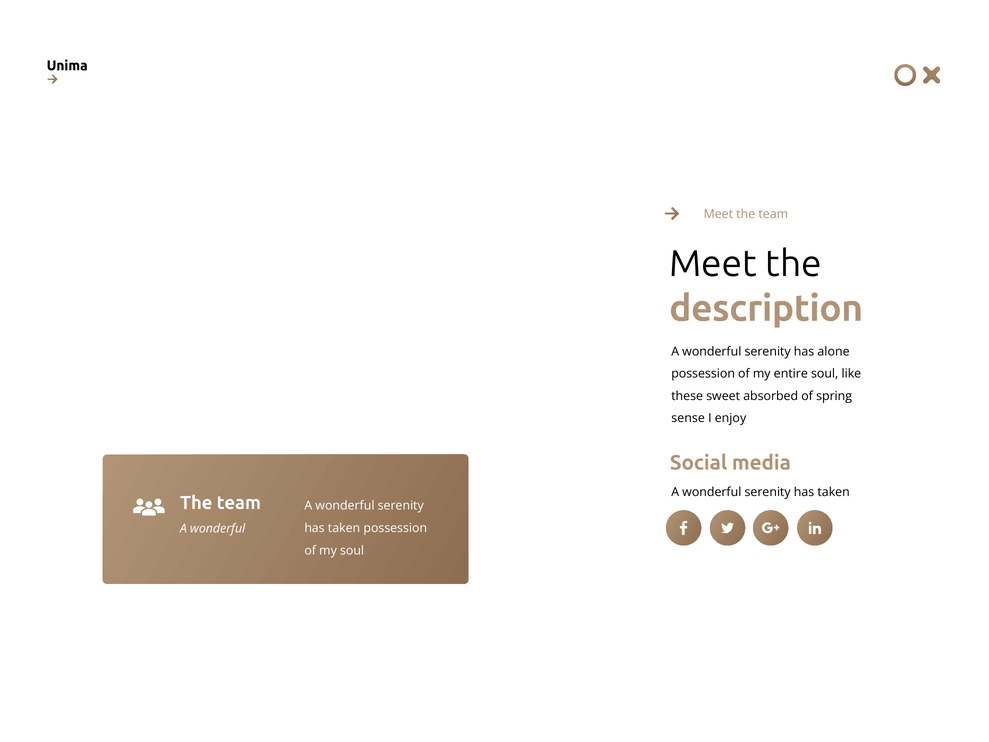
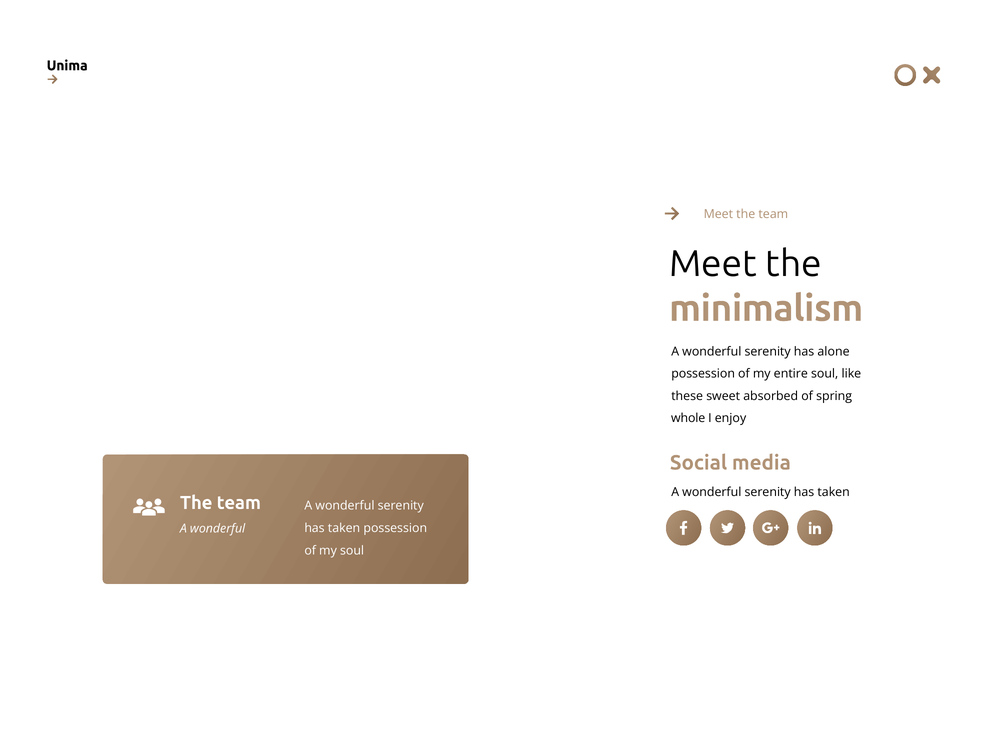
description: description -> minimalism
sense: sense -> whole
